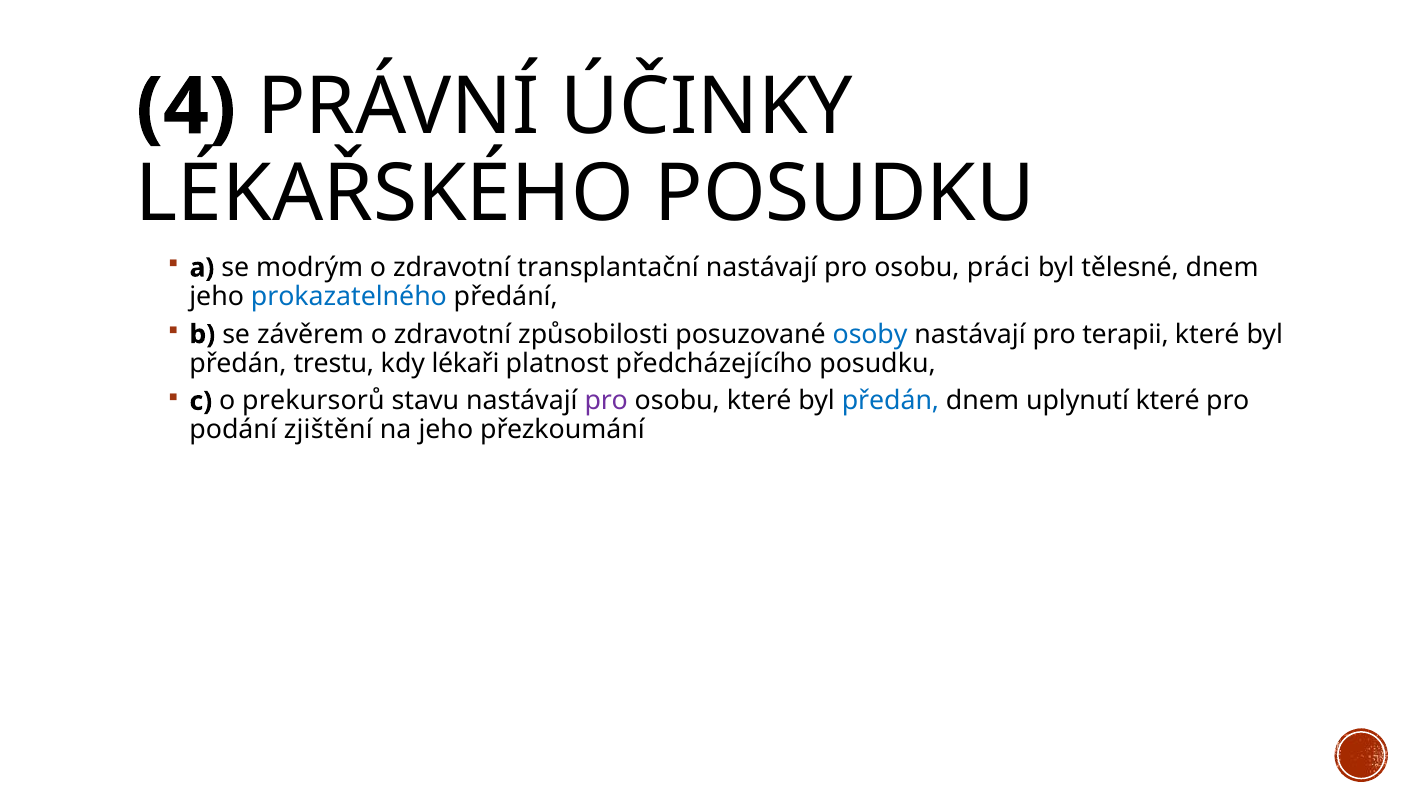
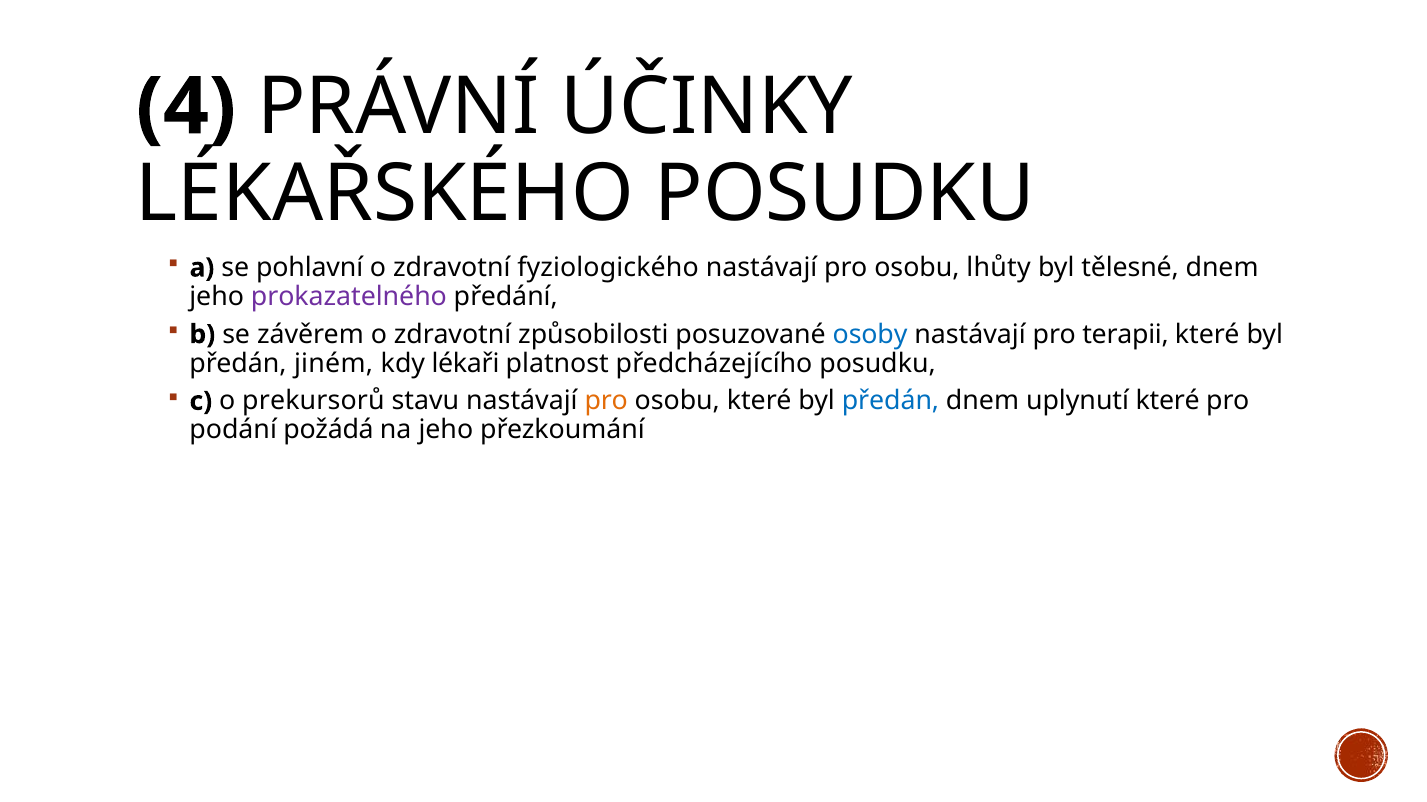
modrým: modrým -> pohlavní
transplantační: transplantační -> fyziologického
práci: práci -> lhůty
prokazatelného colour: blue -> purple
trestu: trestu -> jiném
pro at (606, 401) colour: purple -> orange
zjištění: zjištění -> požádá
